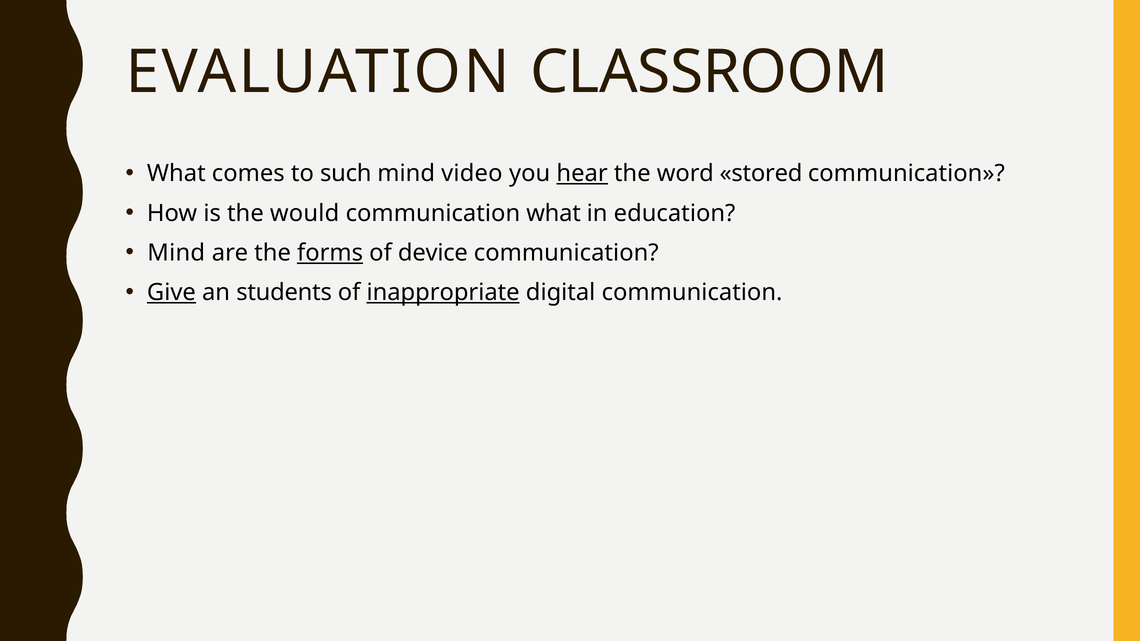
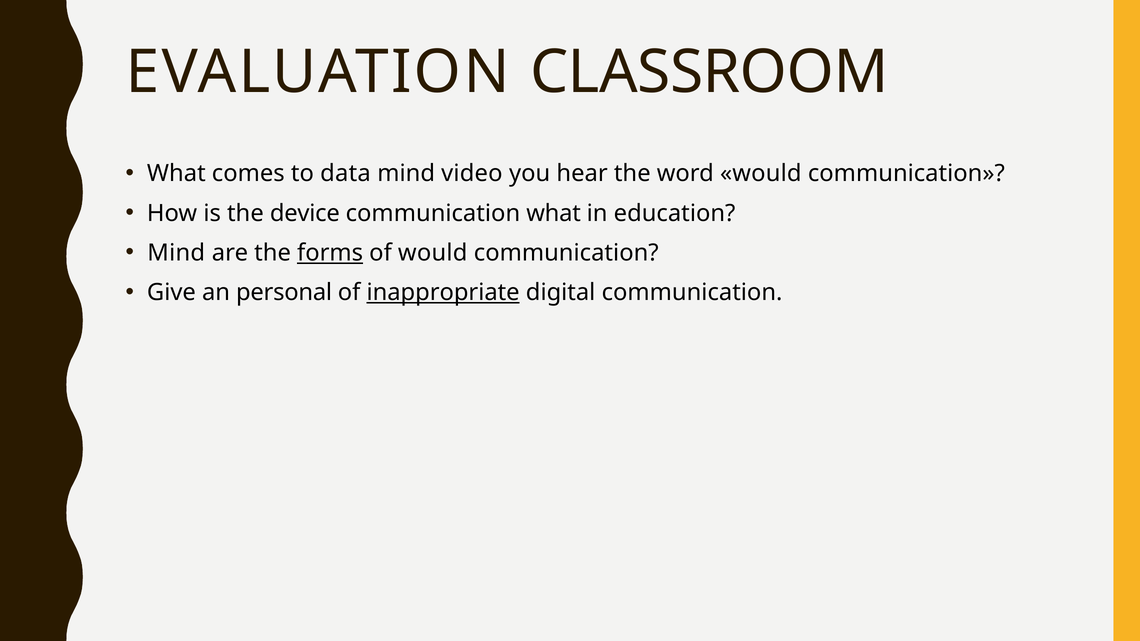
such: such -> data
hear underline: present -> none
word stored: stored -> would
would: would -> device
of device: device -> would
Give underline: present -> none
students: students -> personal
